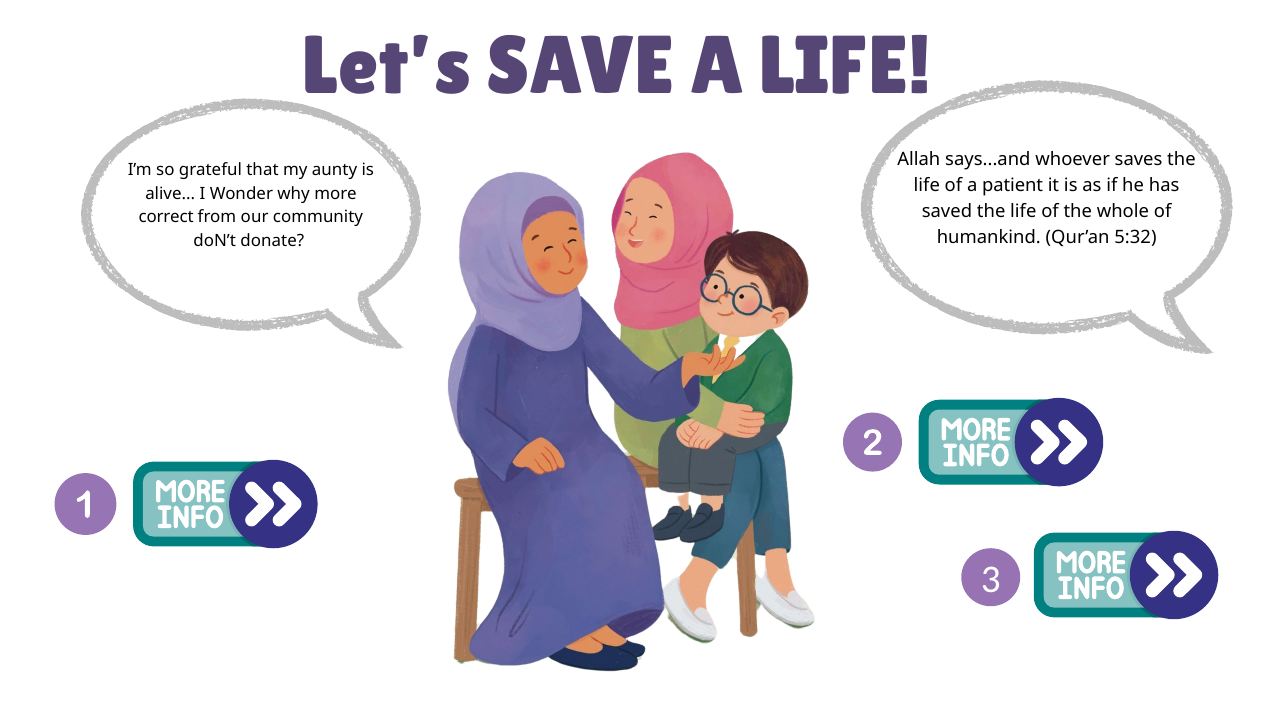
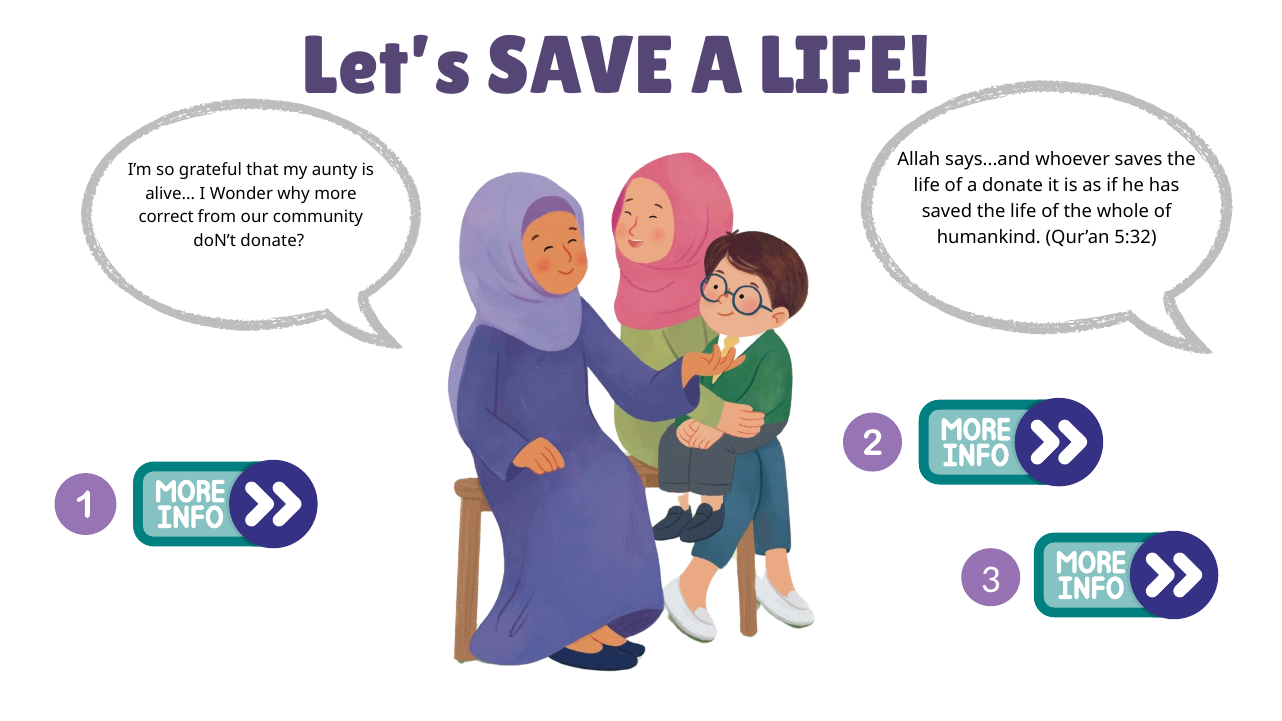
a patient: patient -> donate
